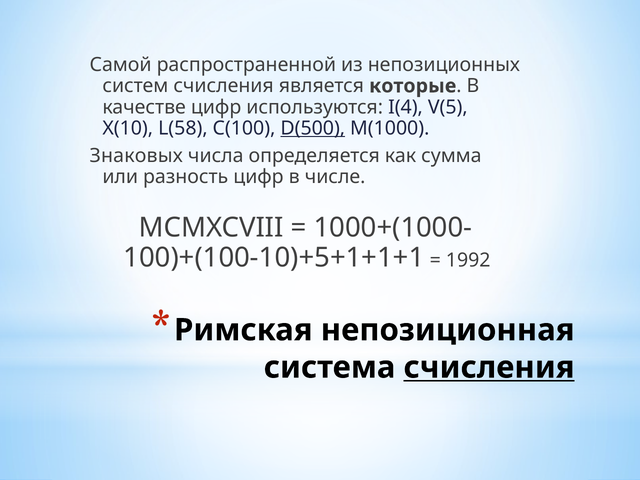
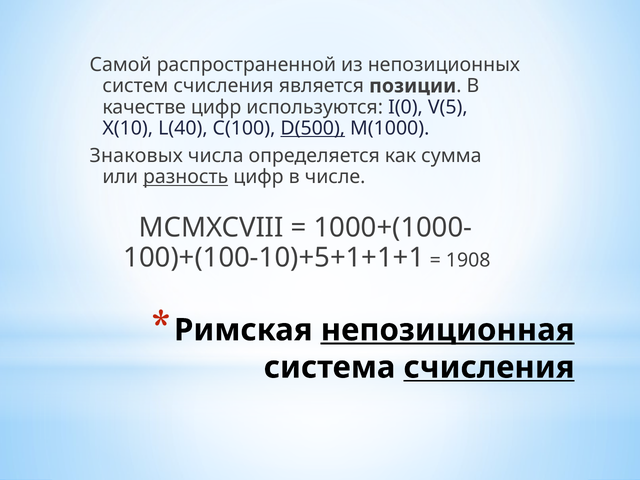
которые: которые -> позиции
I(4: I(4 -> I(0
L(58: L(58 -> L(40
разность underline: none -> present
1992: 1992 -> 1908
непозиционная underline: none -> present
